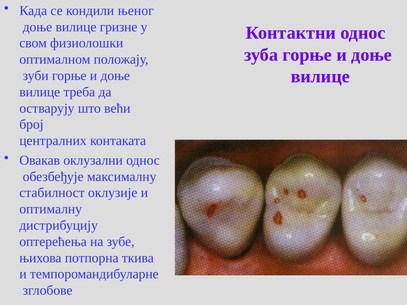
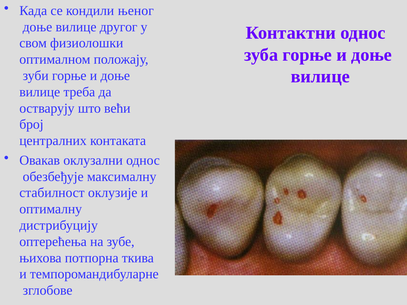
гризне: гризне -> другог
